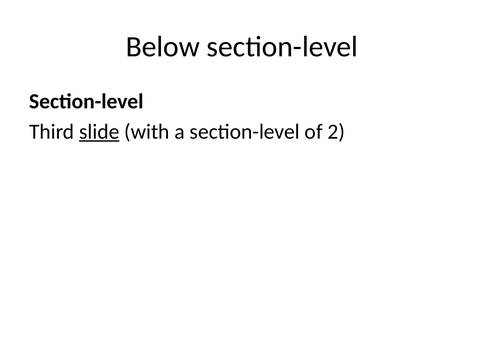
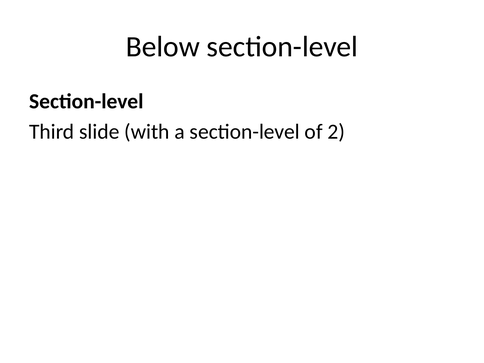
slide underline: present -> none
